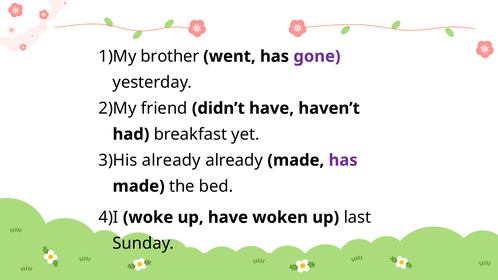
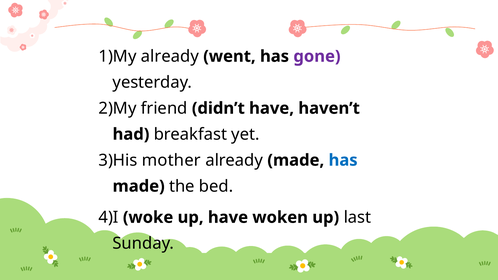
brother at (170, 56): brother -> already
already at (171, 160): already -> mother
has at (343, 160) colour: purple -> blue
